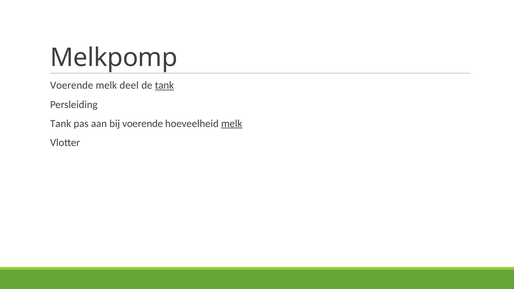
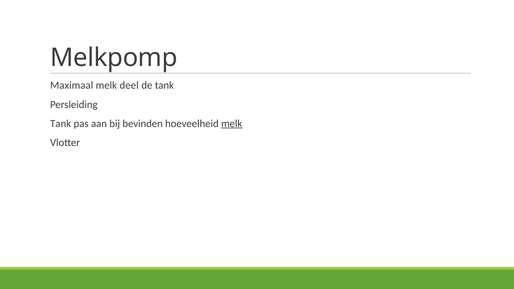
Voerende at (72, 85): Voerende -> Maximaal
tank at (164, 85) underline: present -> none
bij voerende: voerende -> bevinden
